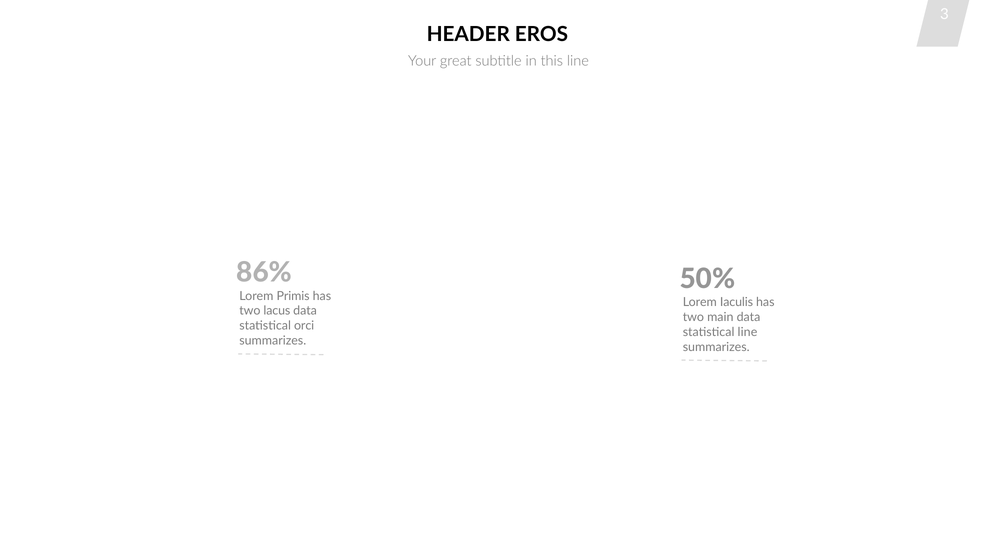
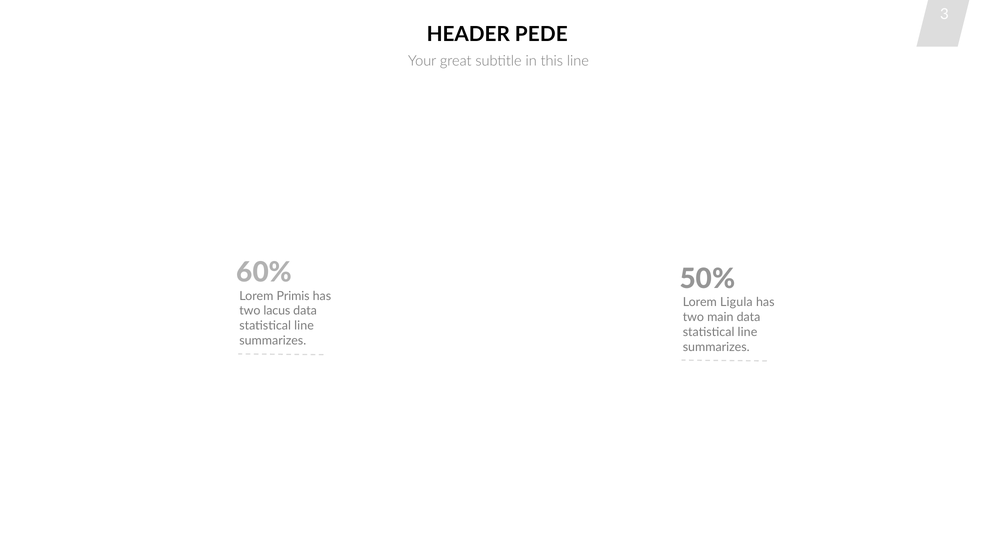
EROS: EROS -> PEDE
86%: 86% -> 60%
Iaculis: Iaculis -> Ligula
orci at (304, 326): orci -> line
